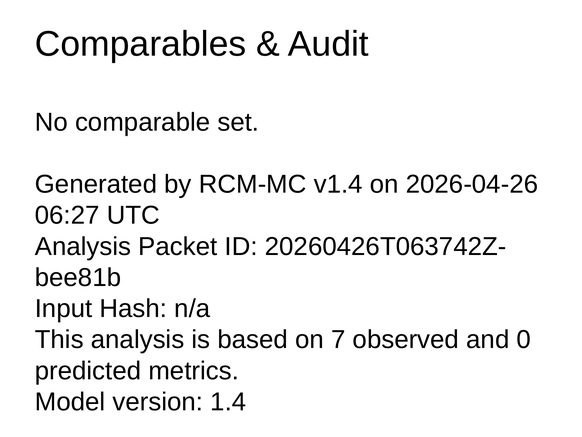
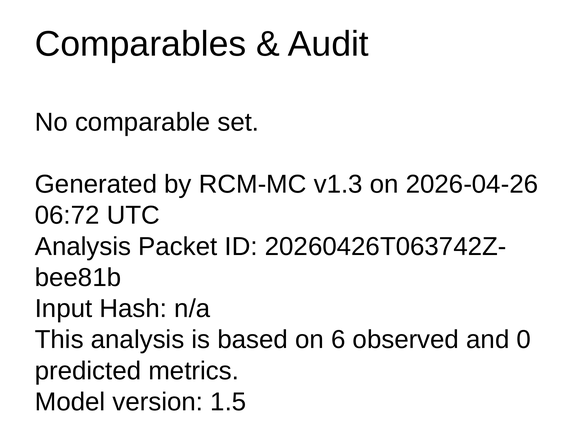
v1.4: v1.4 -> v1.3
06:27: 06:27 -> 06:72
7: 7 -> 6
1.4: 1.4 -> 1.5
